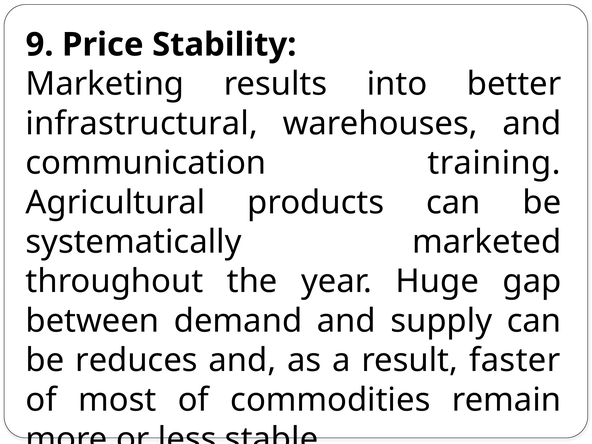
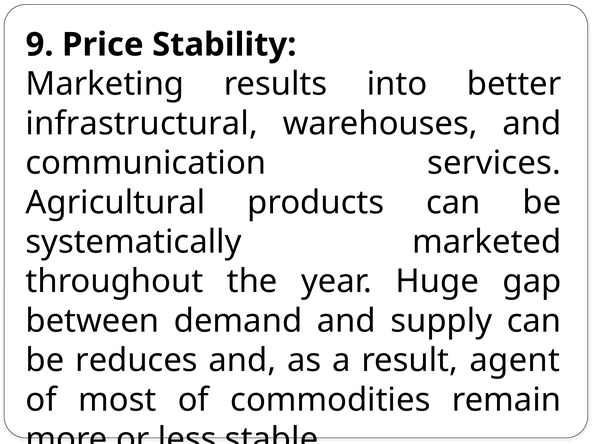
training: training -> services
faster: faster -> agent
